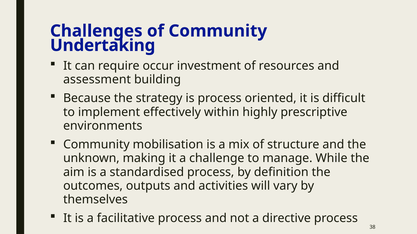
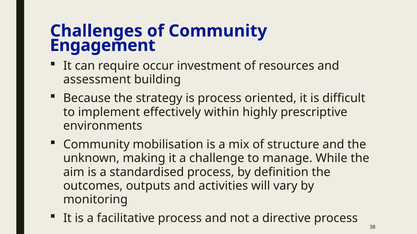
Undertaking: Undertaking -> Engagement
themselves: themselves -> monitoring
